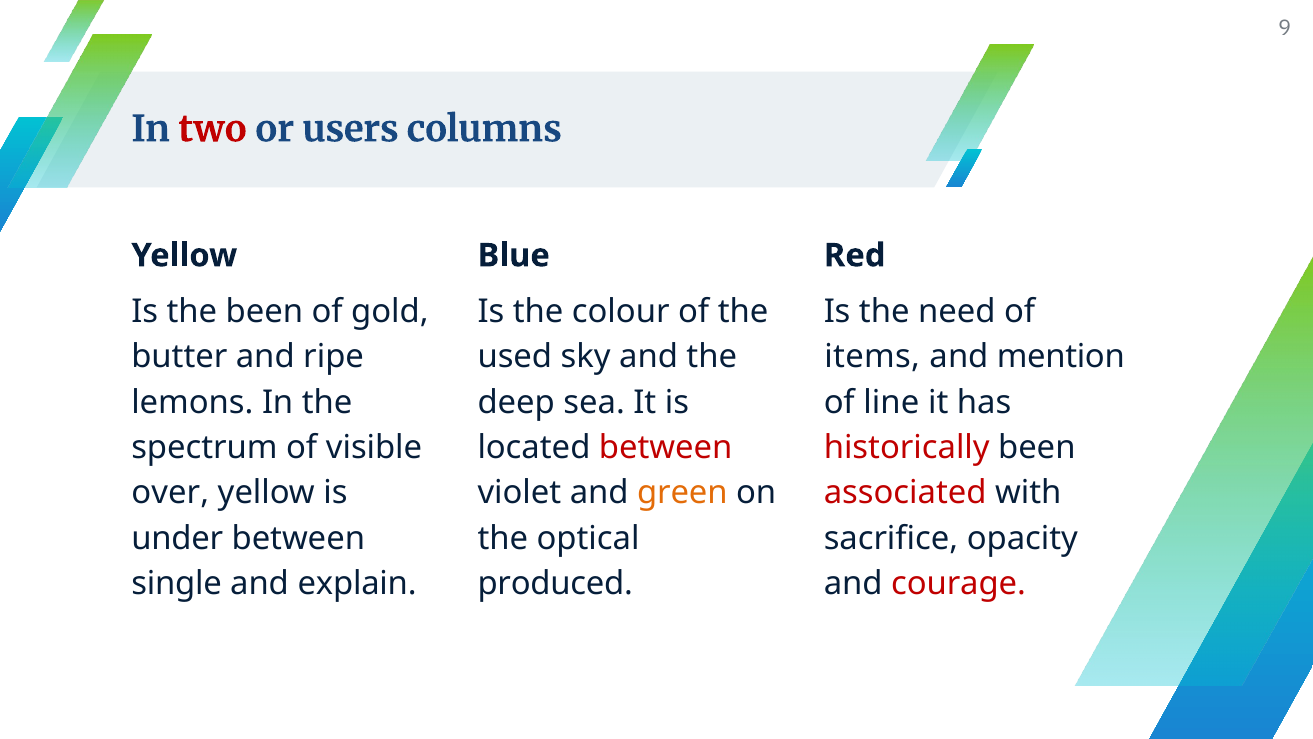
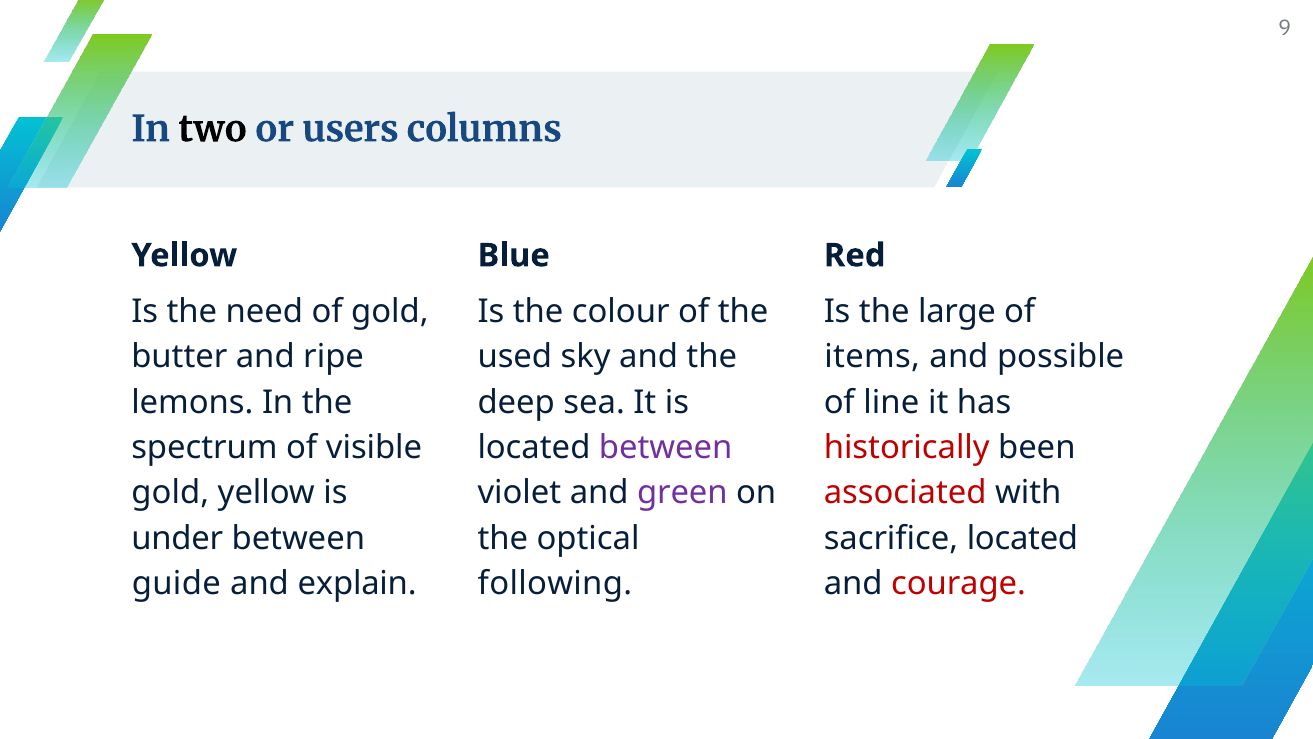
two colour: red -> black
the been: been -> need
need: need -> large
mention: mention -> possible
between at (666, 447) colour: red -> purple
over at (170, 493): over -> gold
green colour: orange -> purple
sacrifice opacity: opacity -> located
single: single -> guide
produced: produced -> following
